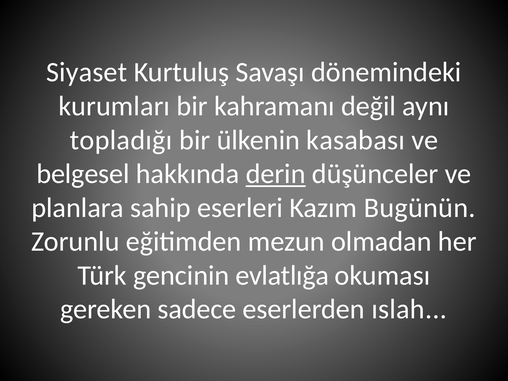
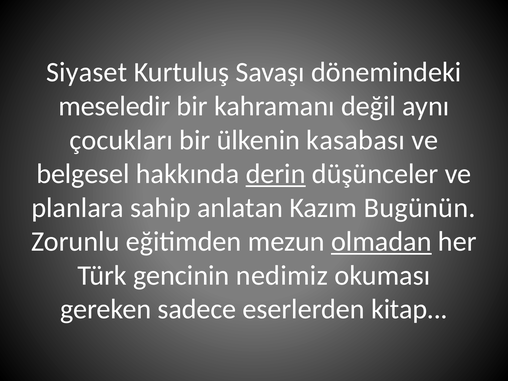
kurumları: kurumları -> meseledir
topladığı: topladığı -> çocukları
eserleri: eserleri -> anlatan
olmadan underline: none -> present
evlatlığa: evlatlığa -> nedimiz
ıslah: ıslah -> kitap
